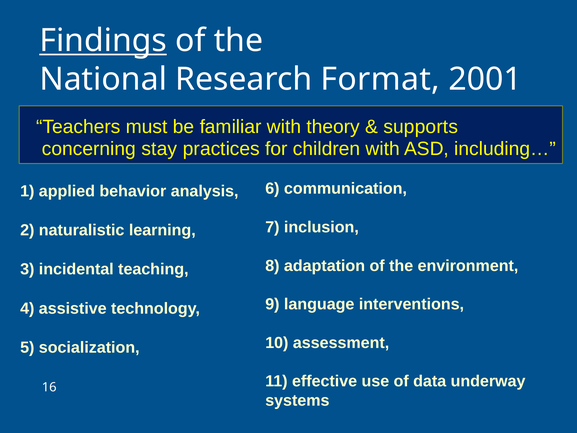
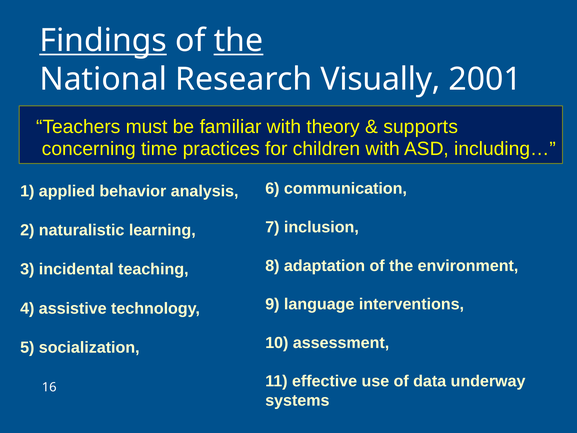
the at (238, 41) underline: none -> present
Format: Format -> Visually
stay: stay -> time
